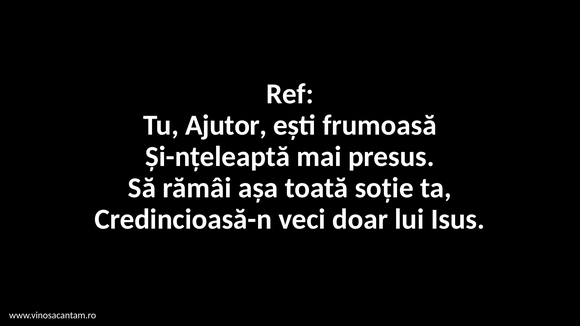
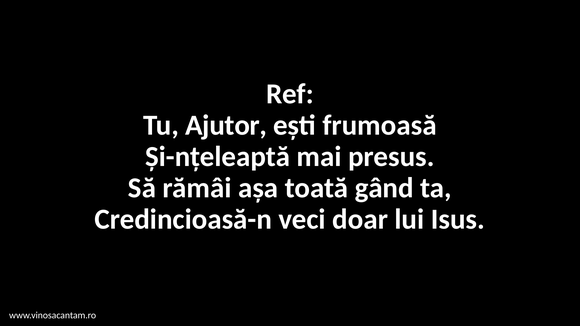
soție: soție -> gând
